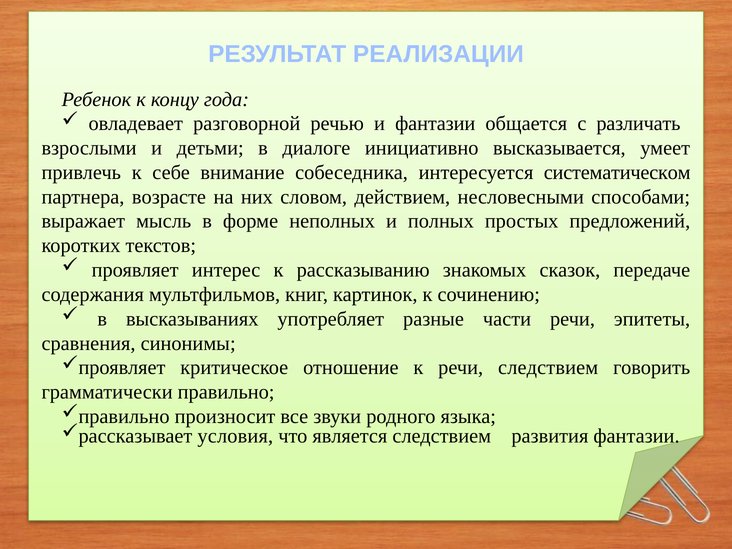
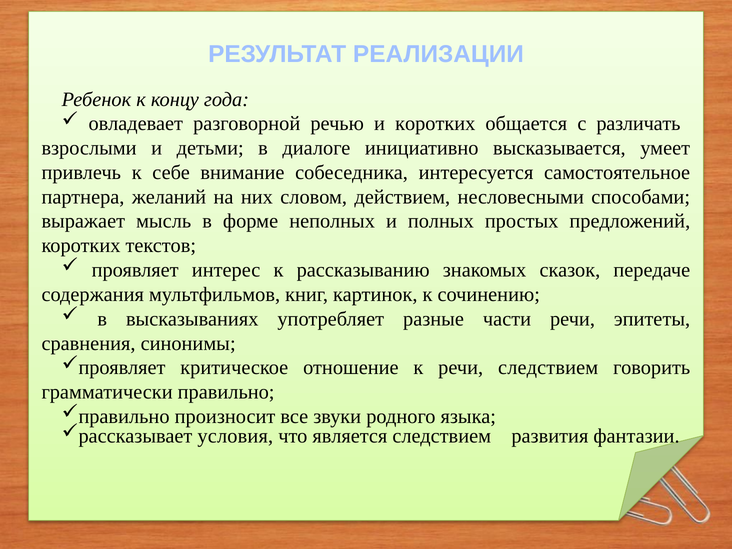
и фантазии: фантазии -> коротких
систематическом: систематическом -> самостоятельное
возрасте: возрасте -> желаний
